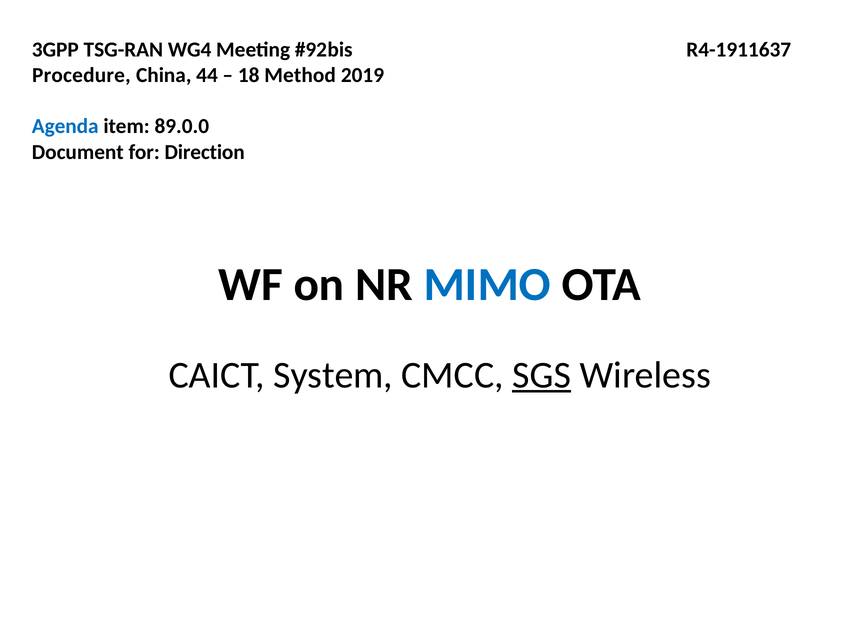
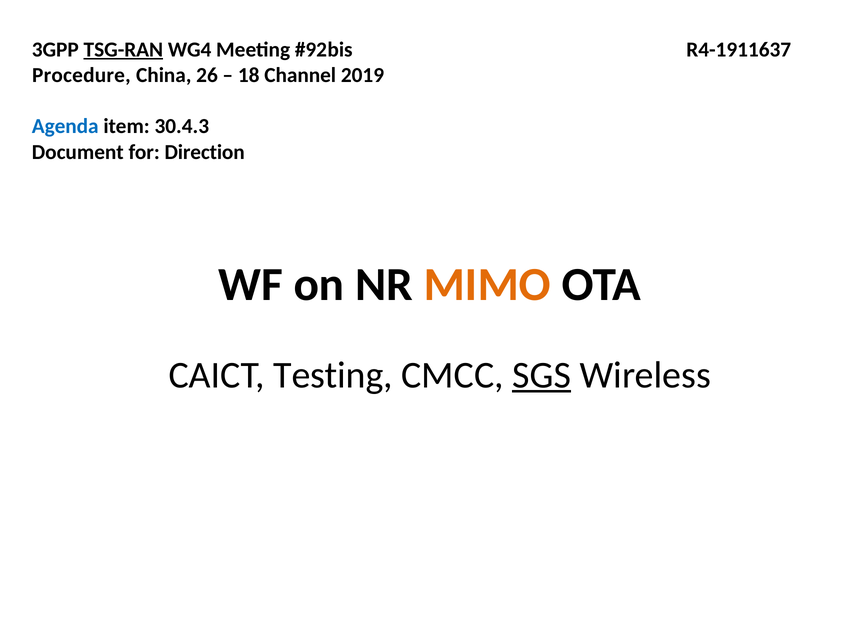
TSG-RAN underline: none -> present
44: 44 -> 26
Method: Method -> Channel
89.0.0: 89.0.0 -> 30.4.3
MIMO colour: blue -> orange
System: System -> Testing
